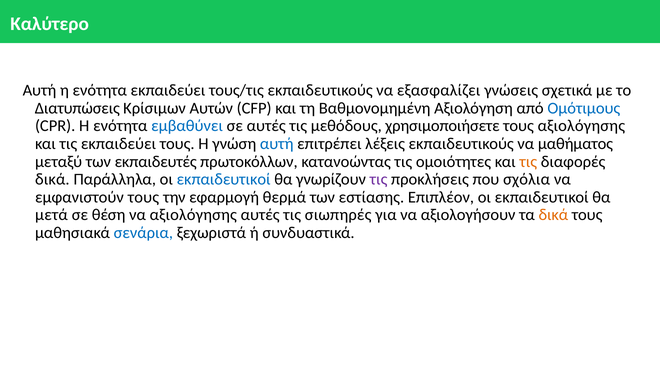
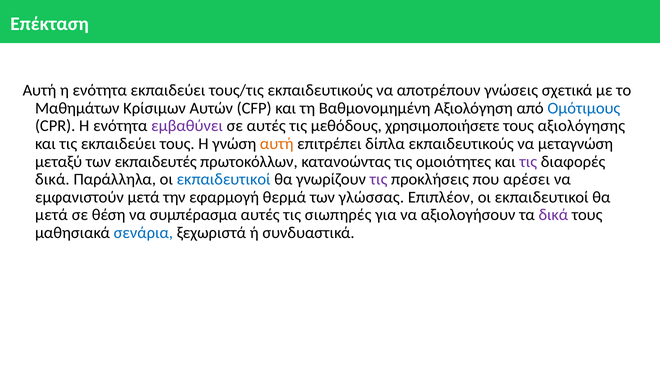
Καλύτερο: Καλύτερο -> Επέκταση
εξασφαλίζει: εξασφαλίζει -> αποτρέπουν
Διατυπώσεις: Διατυπώσεις -> Μαθημάτων
εμβαθύνει colour: blue -> purple
αυτή at (277, 144) colour: blue -> orange
λέξεις: λέξεις -> δίπλα
μαθήματος: μαθήματος -> μεταγνώση
τις at (528, 162) colour: orange -> purple
σχόλια: σχόλια -> αρέσει
εμφανιστούν τους: τους -> μετά
εστίασης: εστίασης -> γλώσσας
να αξιολόγησης: αξιολόγησης -> συμπέρασμα
δικά at (553, 215) colour: orange -> purple
